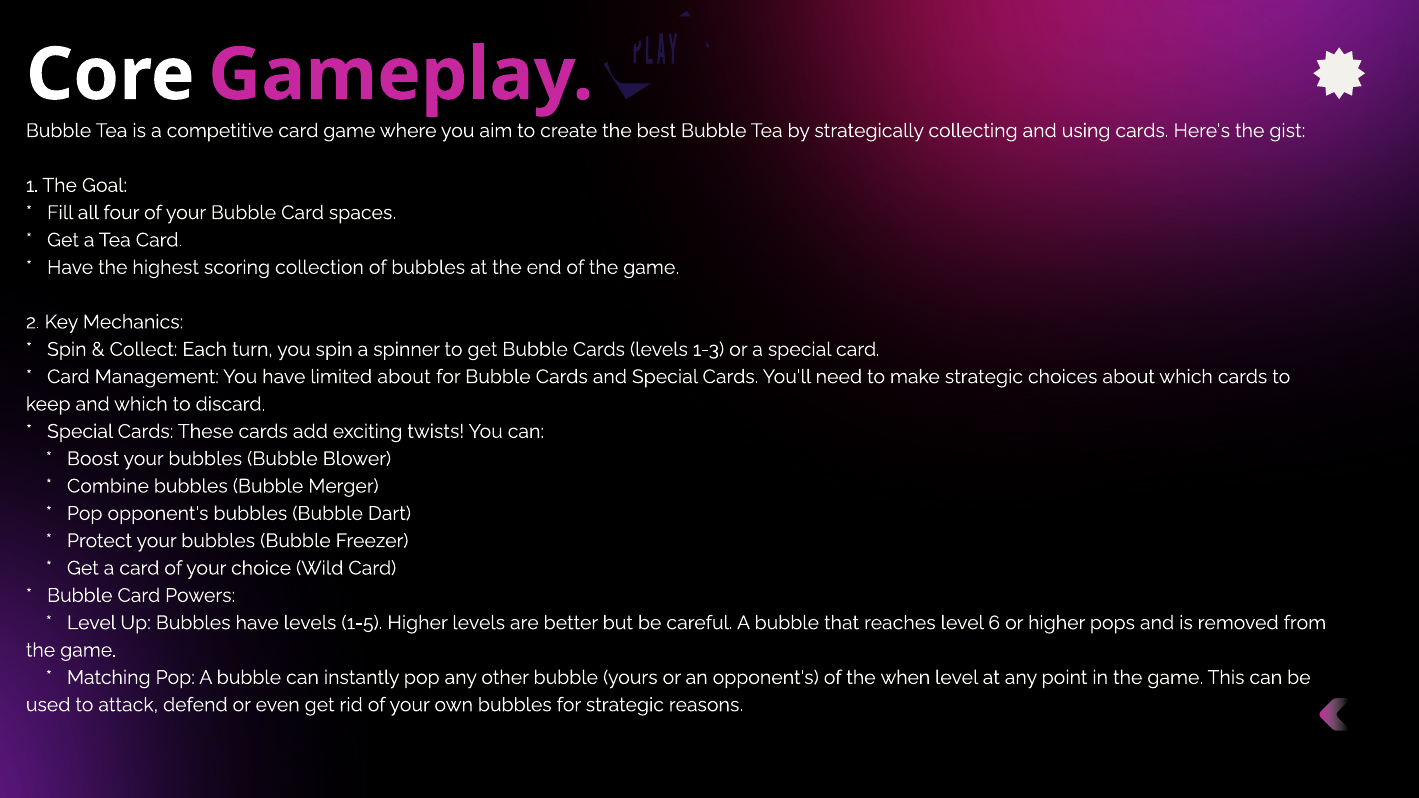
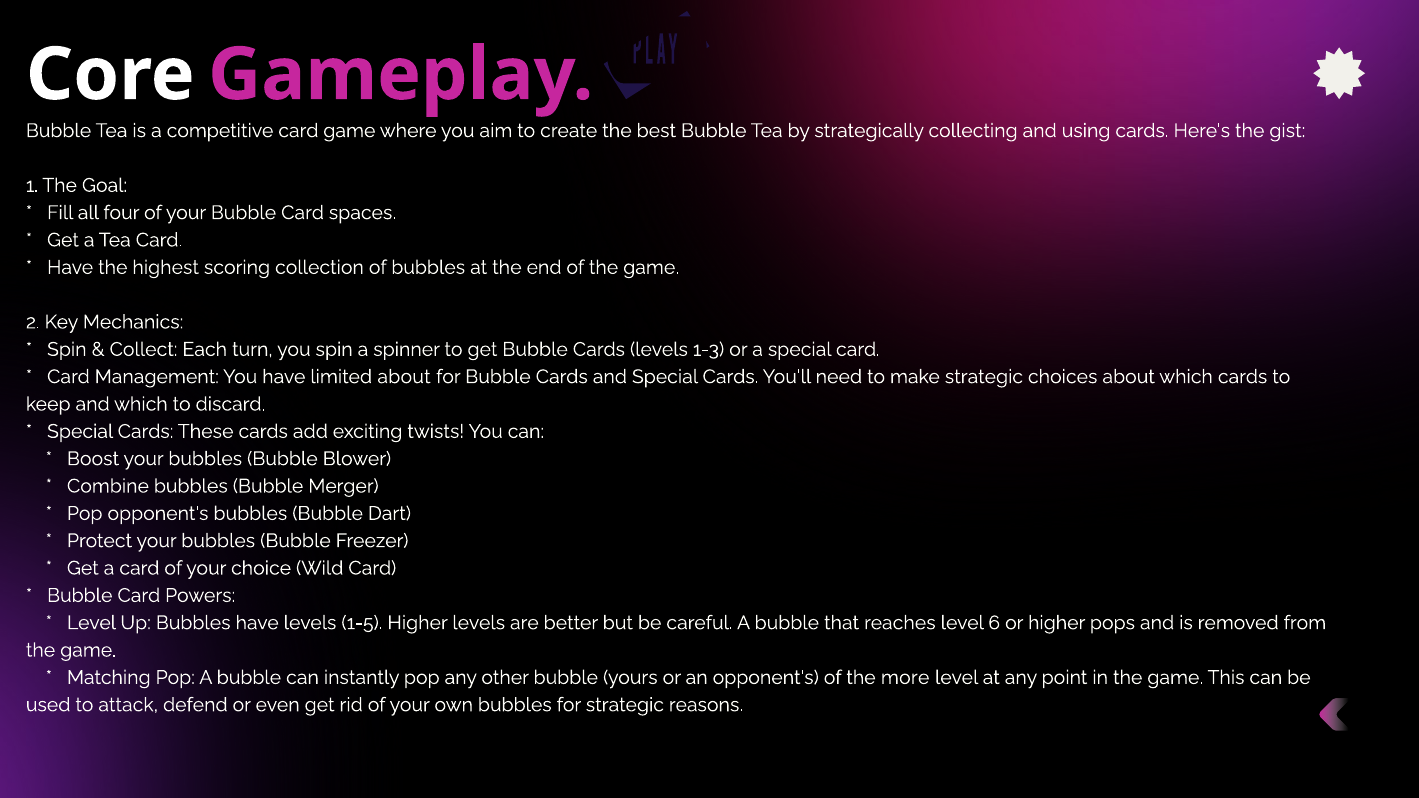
when: when -> more
